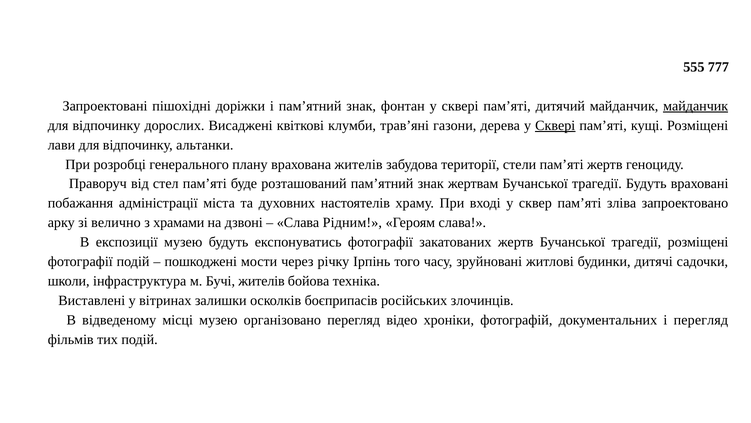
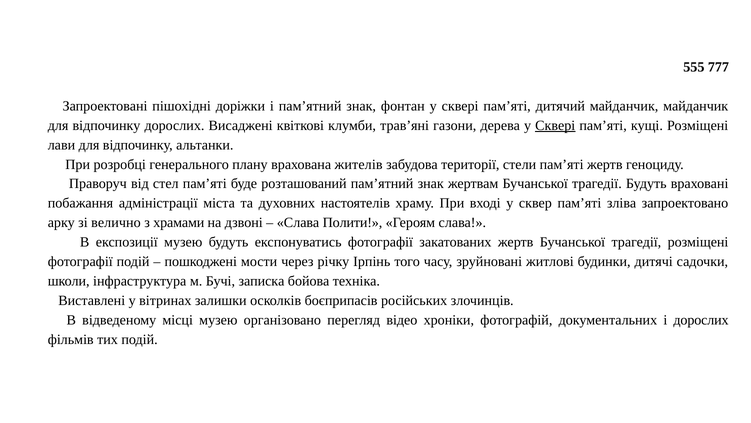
майданчик at (696, 106) underline: present -> none
Рідним: Рідним -> Полити
Бучі жителів: жителів -> записка
і перегляд: перегляд -> дорослих
